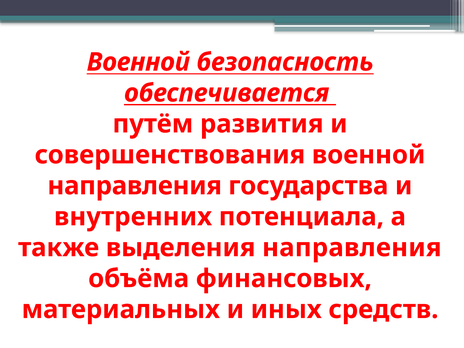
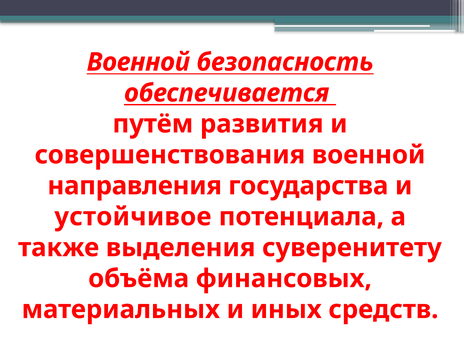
внутренних: внутренних -> устойчивое
выделения направления: направления -> суверенитету
